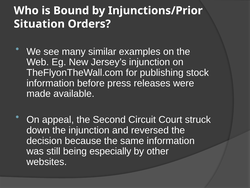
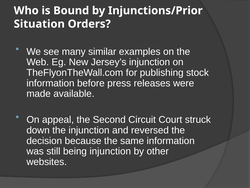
being especially: especially -> injunction
